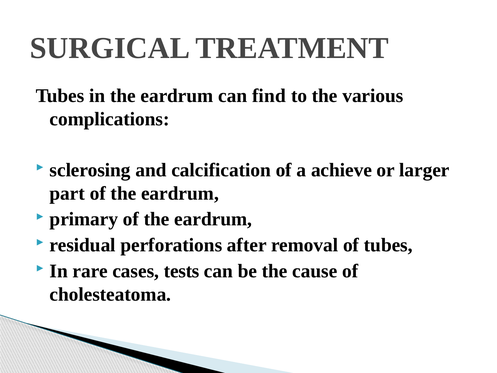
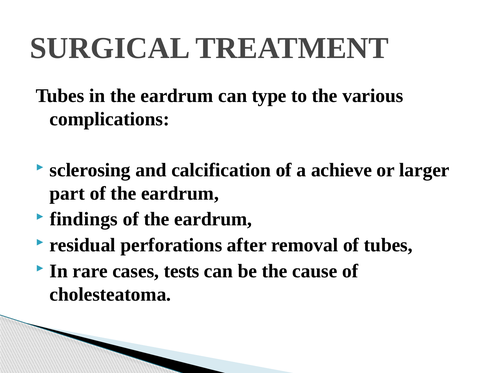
find: find -> type
primary: primary -> findings
